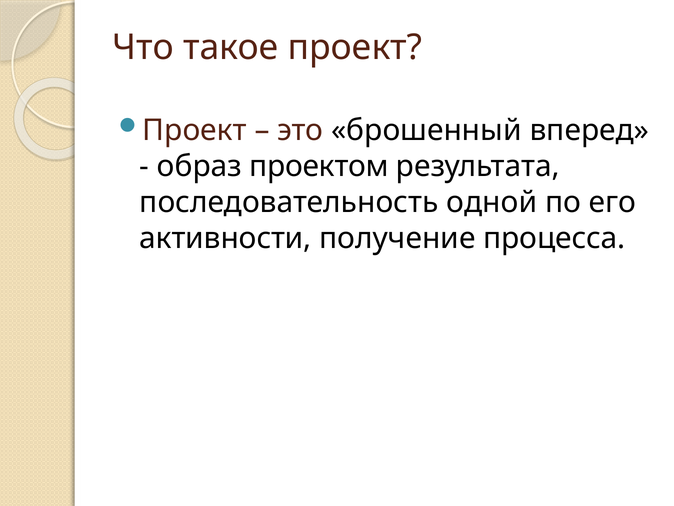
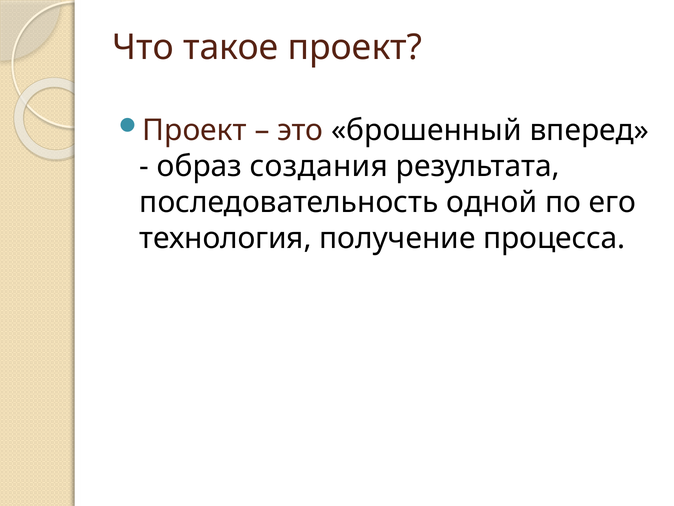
проектом: проектом -> создания
активности: активности -> технология
